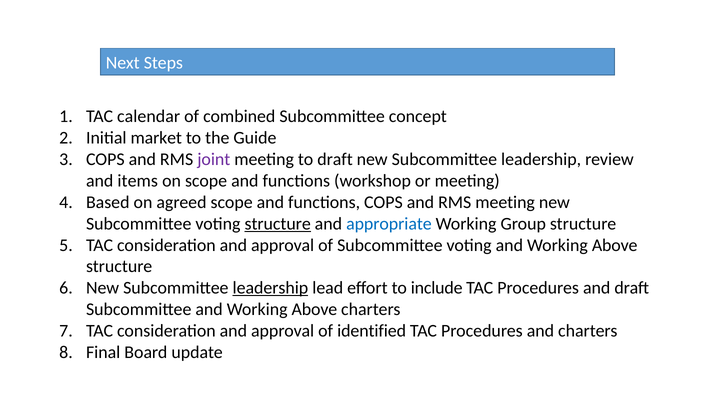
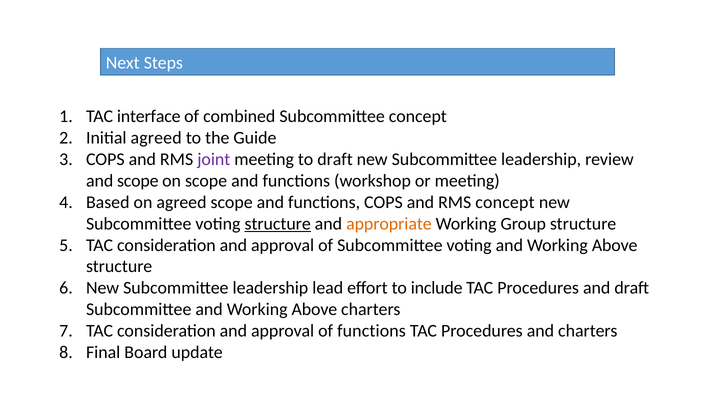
calendar: calendar -> interface
Initial market: market -> agreed
and items: items -> scope
RMS meeting: meeting -> concept
appropriate colour: blue -> orange
leadership at (270, 288) underline: present -> none
of identified: identified -> functions
